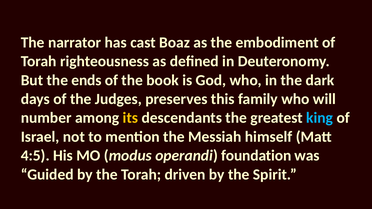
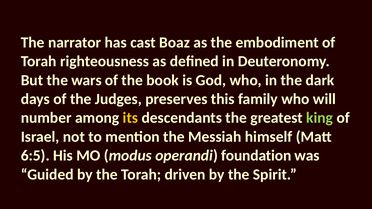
ends: ends -> wars
king colour: light blue -> light green
4:5: 4:5 -> 6:5
